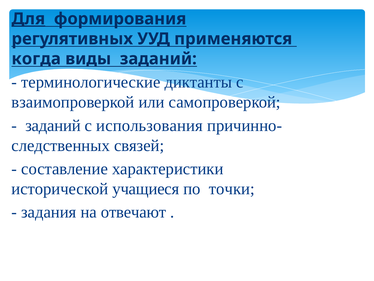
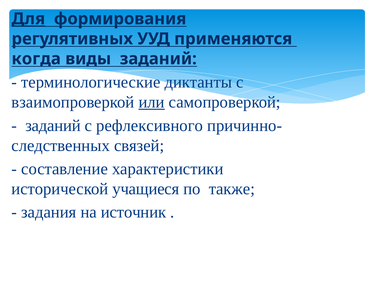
или underline: none -> present
использования: использования -> рефлексивного
точки: точки -> также
отвечают: отвечают -> источник
